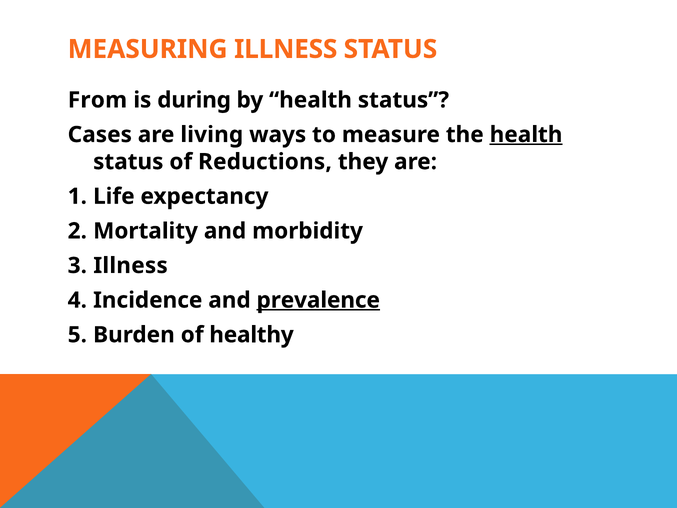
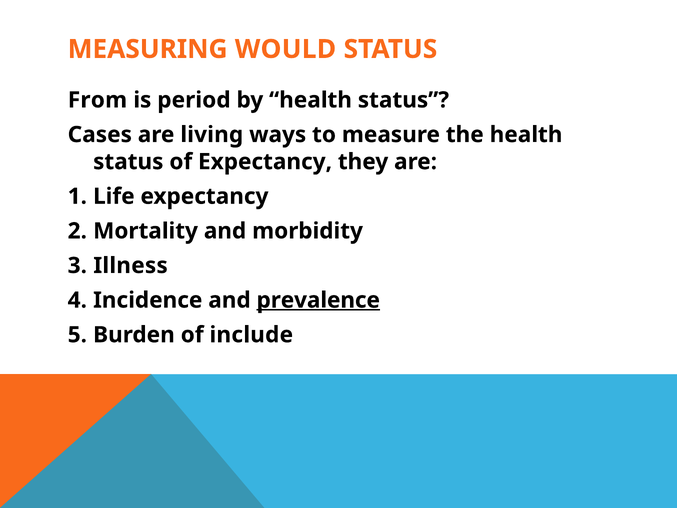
MEASURING ILLNESS: ILLNESS -> WOULD
during: during -> period
health at (526, 135) underline: present -> none
of Reductions: Reductions -> Expectancy
healthy: healthy -> include
